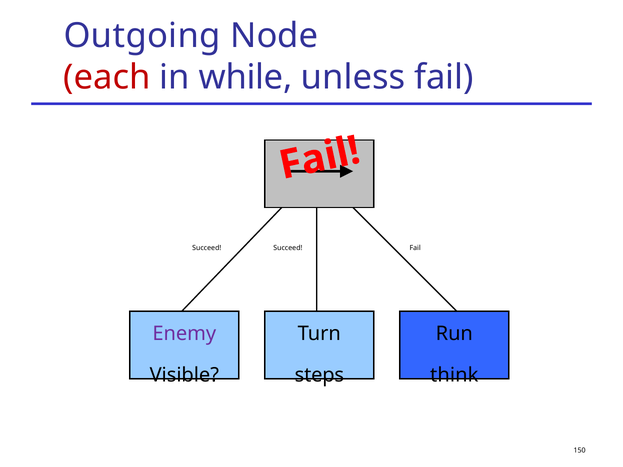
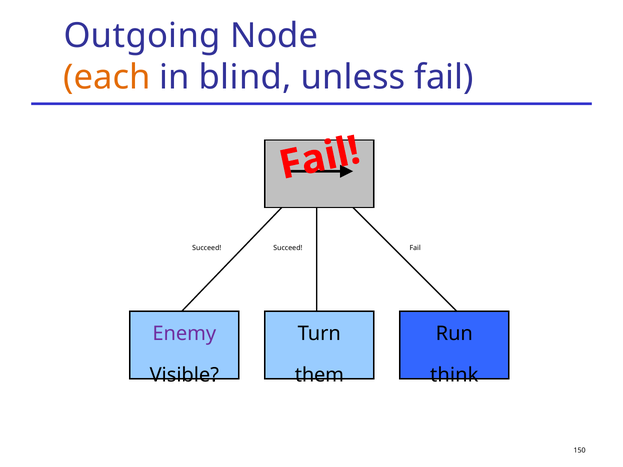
each colour: red -> orange
while: while -> blind
steps: steps -> them
